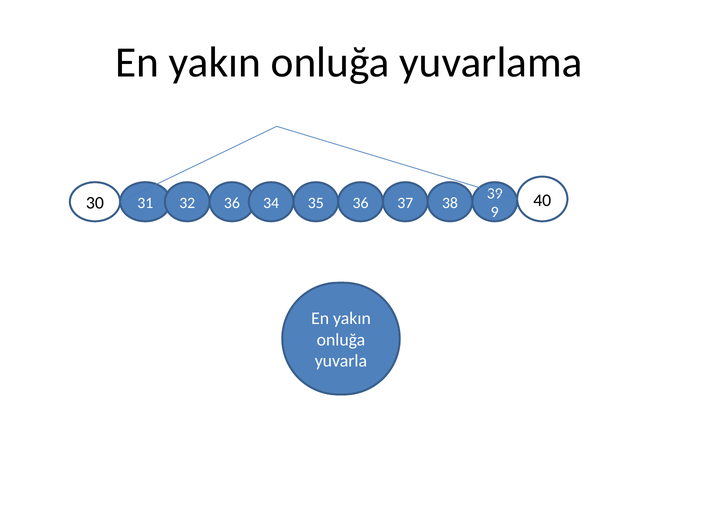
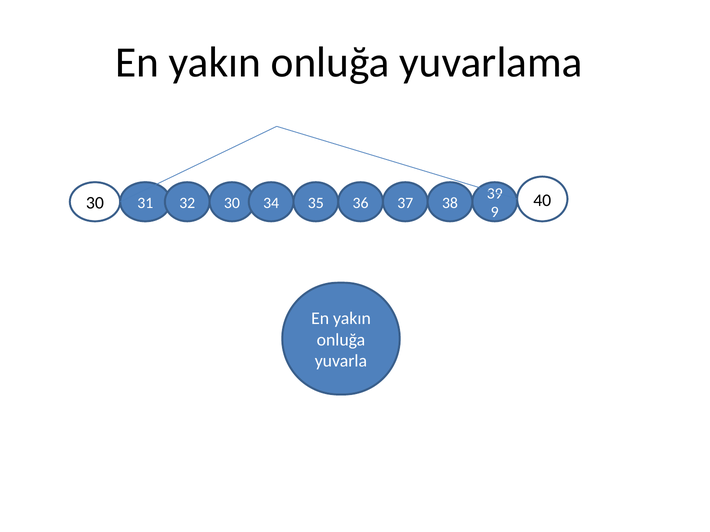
32 36: 36 -> 30
